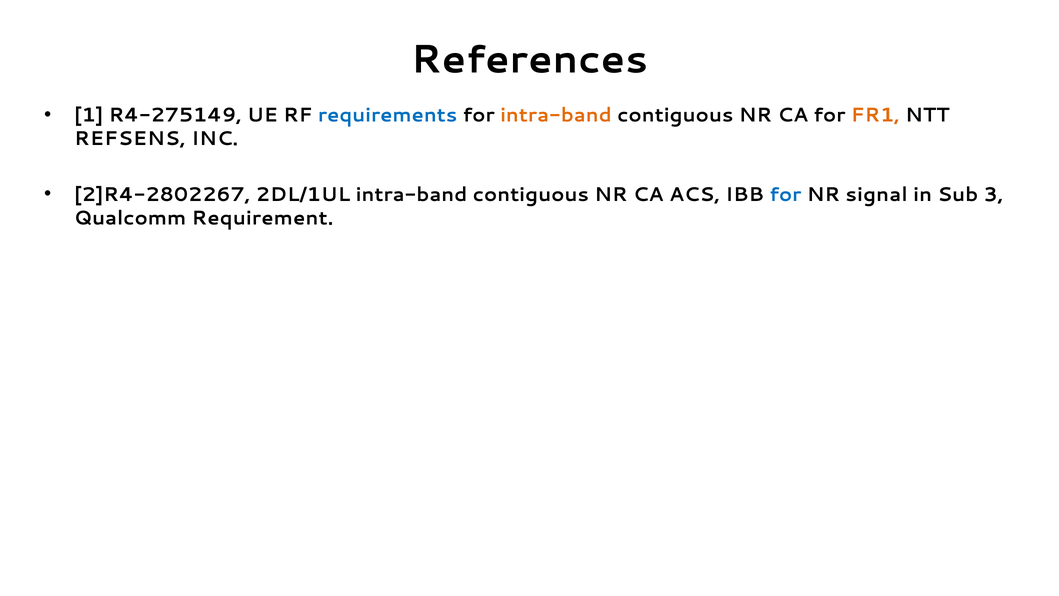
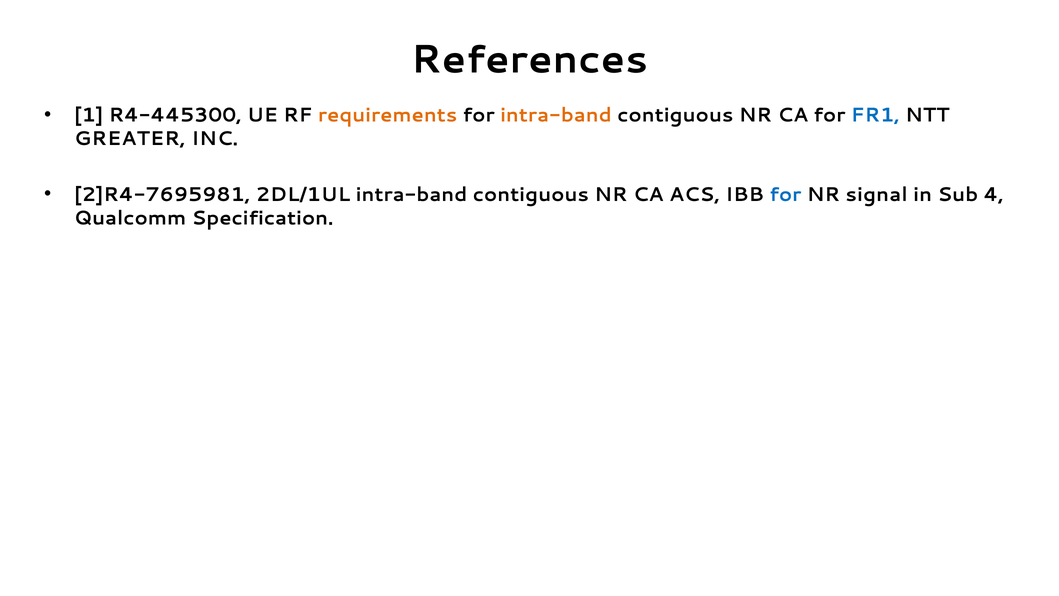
R4-275149: R4-275149 -> R4-445300
requirements colour: blue -> orange
FR1 colour: orange -> blue
REFSENS: REFSENS -> GREATER
2]R4-2802267: 2]R4-2802267 -> 2]R4-7695981
3: 3 -> 4
Requirement: Requirement -> Specification
